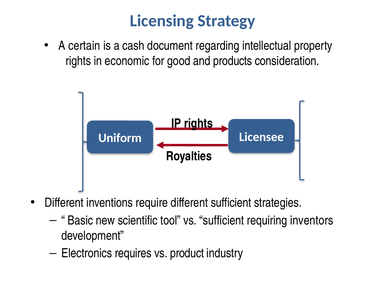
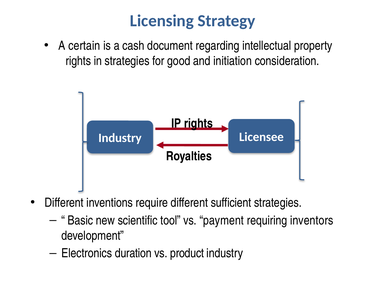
in economic: economic -> strategies
products: products -> initiation
Uniform at (120, 138): Uniform -> Industry
vs sufficient: sufficient -> payment
requires: requires -> duration
